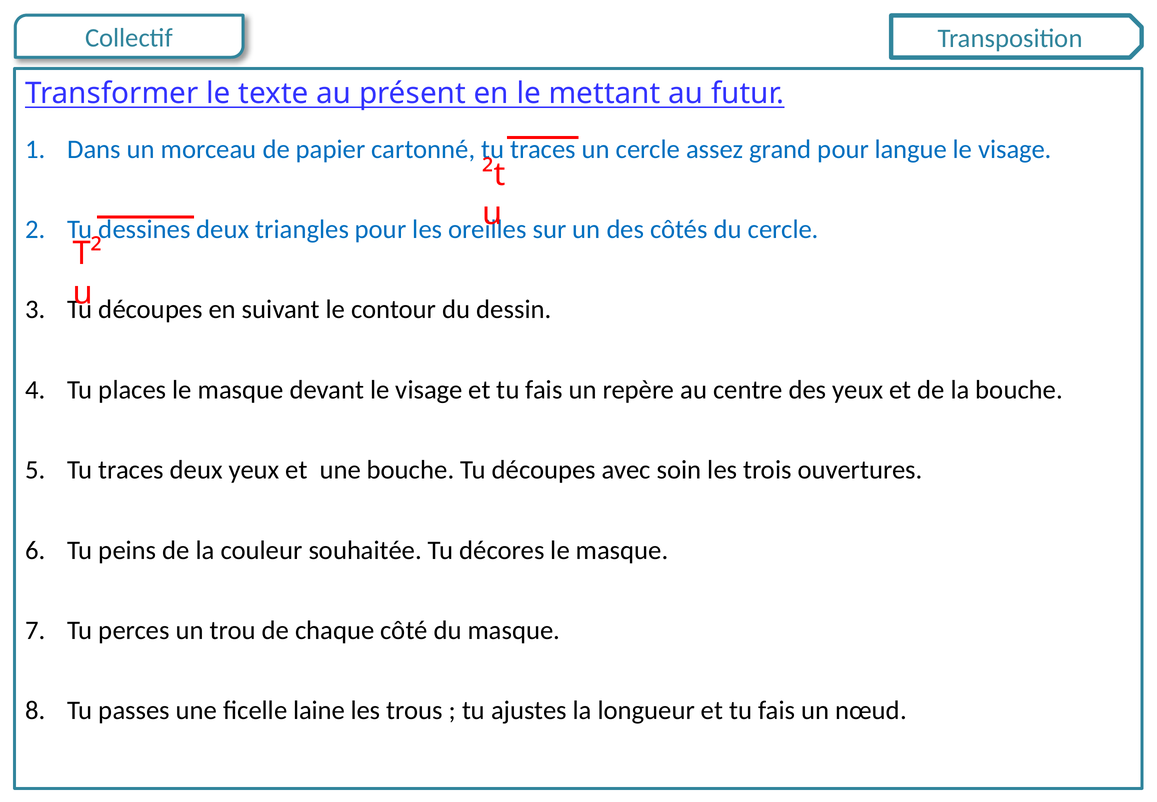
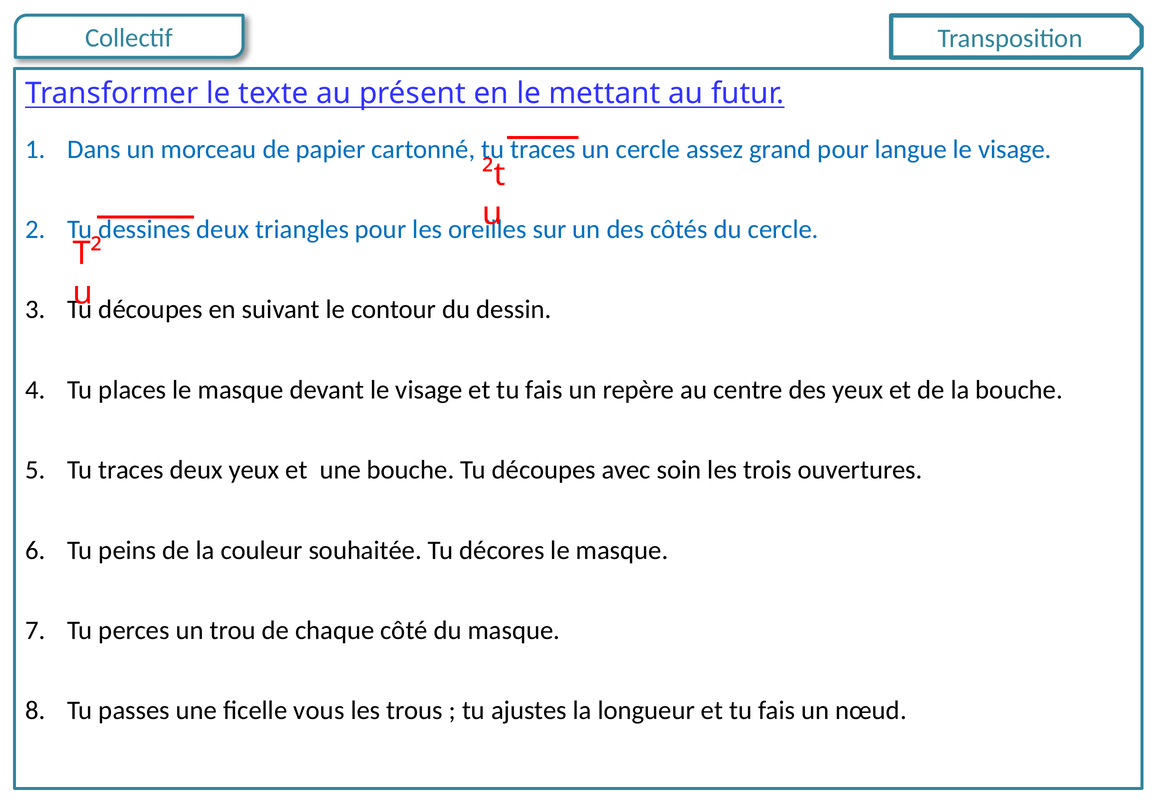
laine: laine -> vous
